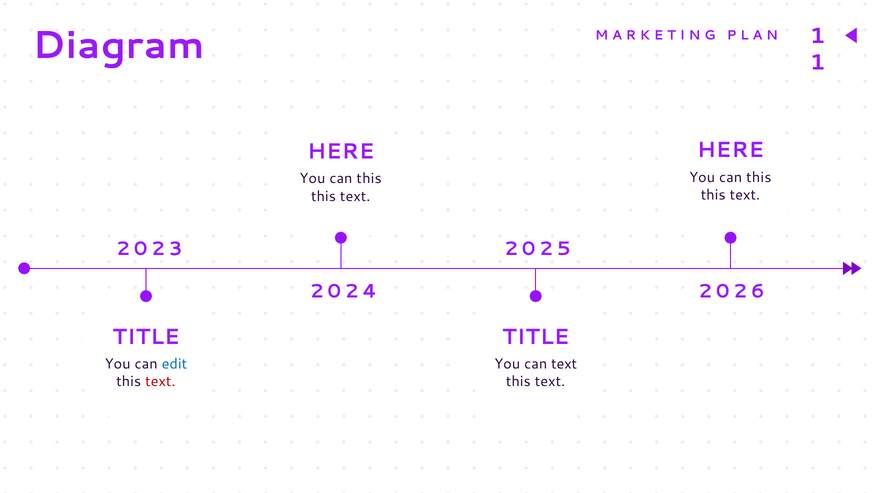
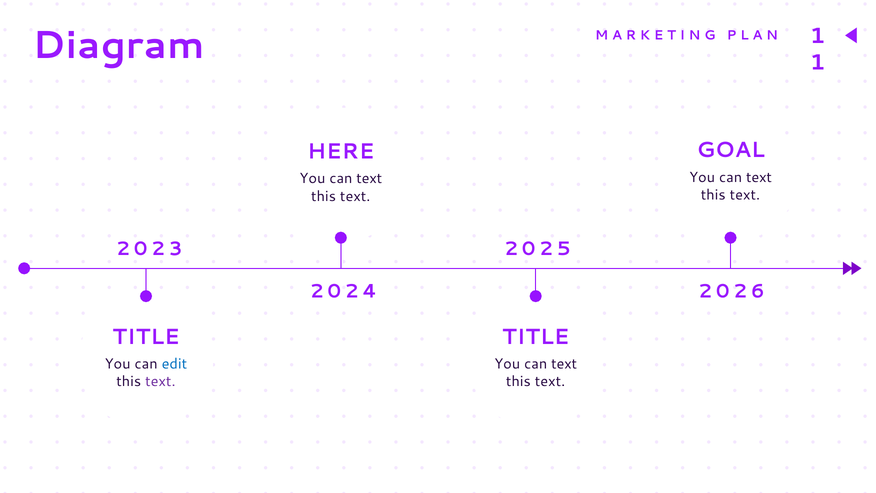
HERE at (730, 150): HERE -> GOAL
this at (759, 177): this -> text
this at (369, 179): this -> text
text at (160, 381) colour: red -> purple
